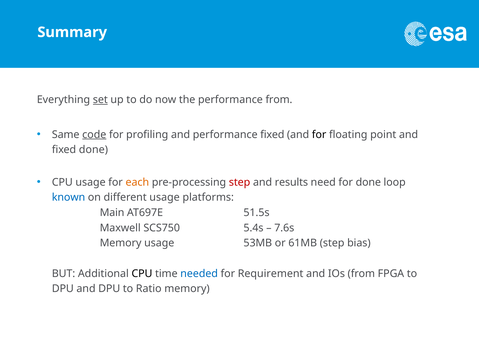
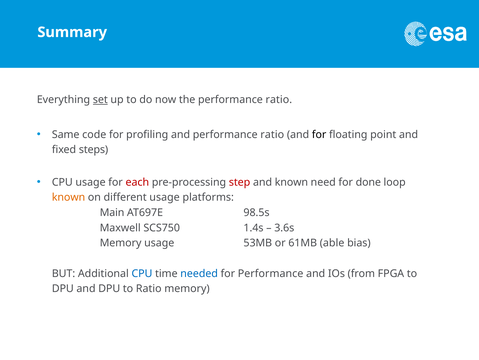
the performance from: from -> ratio
code underline: present -> none
and performance fixed: fixed -> ratio
fixed done: done -> steps
each colour: orange -> red
and results: results -> known
known at (69, 197) colour: blue -> orange
51.5s: 51.5s -> 98.5s
5.4s: 5.4s -> 1.4s
7.6s: 7.6s -> 3.6s
61MB step: step -> able
CPU at (142, 273) colour: black -> blue
for Requirement: Requirement -> Performance
